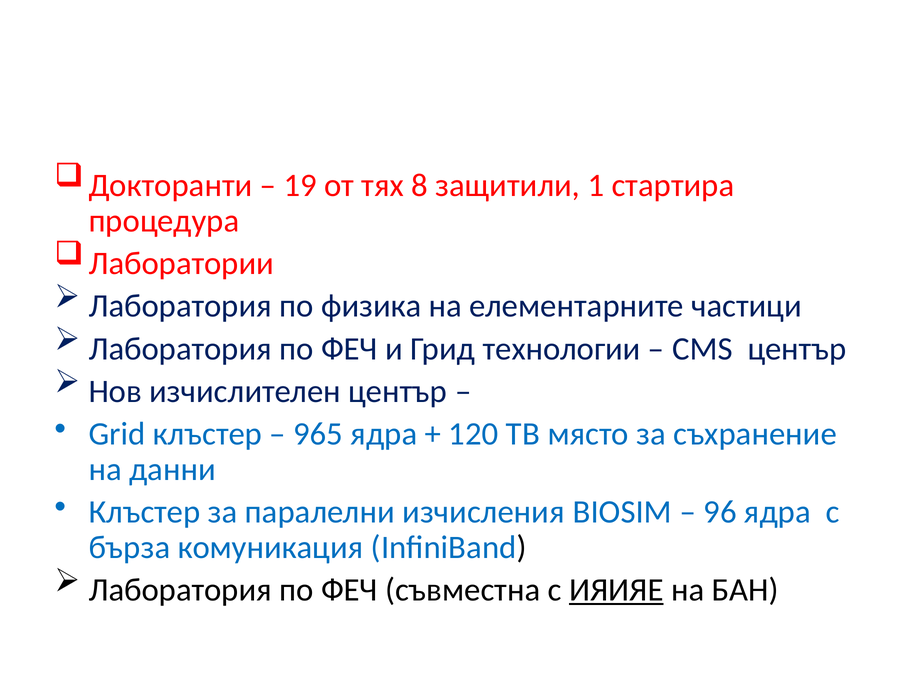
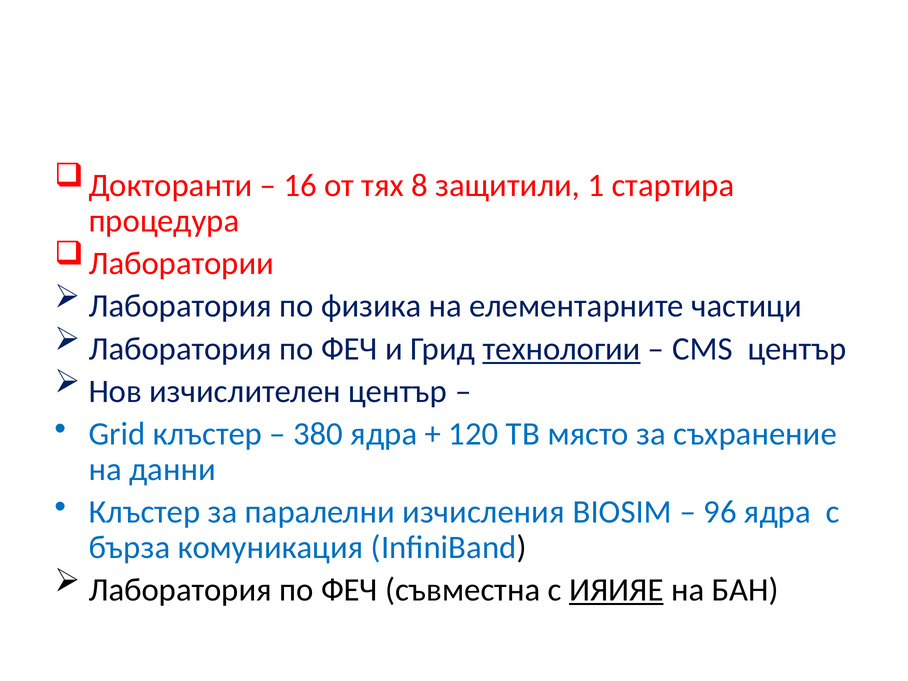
19: 19 -> 16
технологии underline: none -> present
965: 965 -> 380
